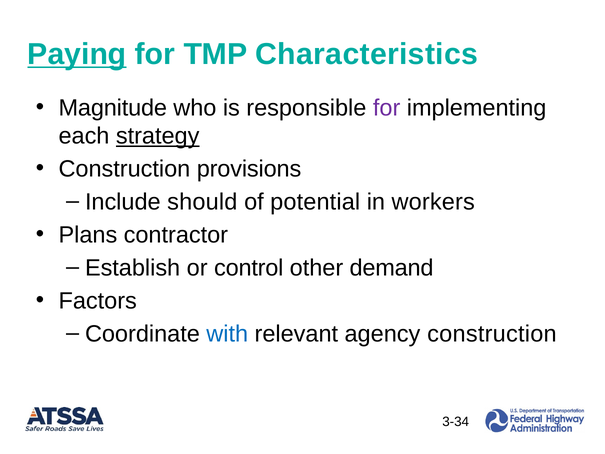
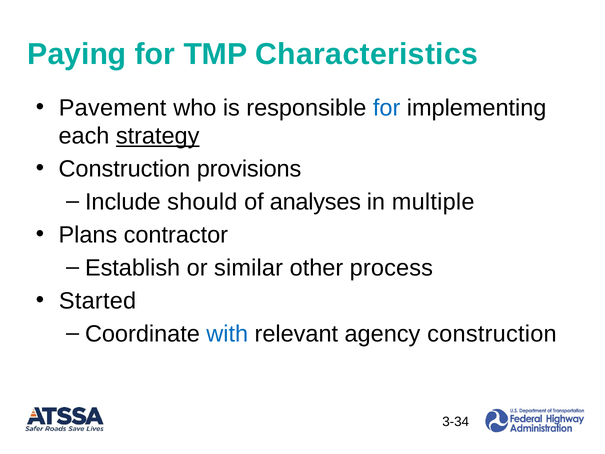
Paying underline: present -> none
Magnitude: Magnitude -> Pavement
for at (387, 108) colour: purple -> blue
potential: potential -> analyses
workers: workers -> multiple
control: control -> similar
demand: demand -> process
Factors: Factors -> Started
